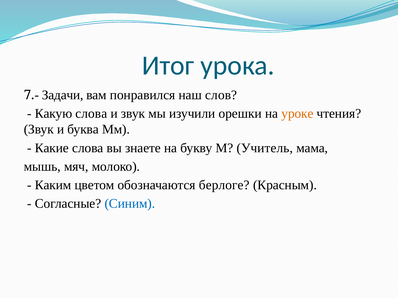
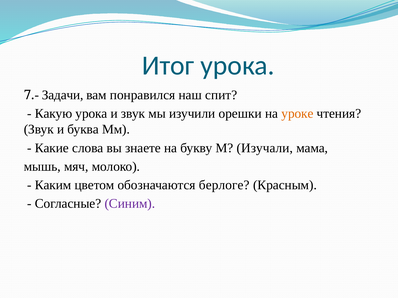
слов: слов -> спит
Какую слова: слова -> урока
Учитель: Учитель -> Изучали
Синим colour: blue -> purple
